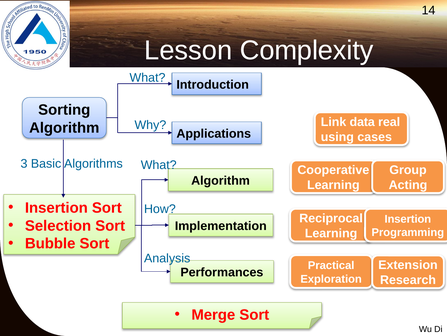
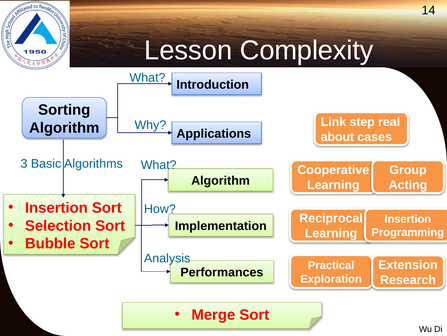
data: data -> step
using: using -> about
